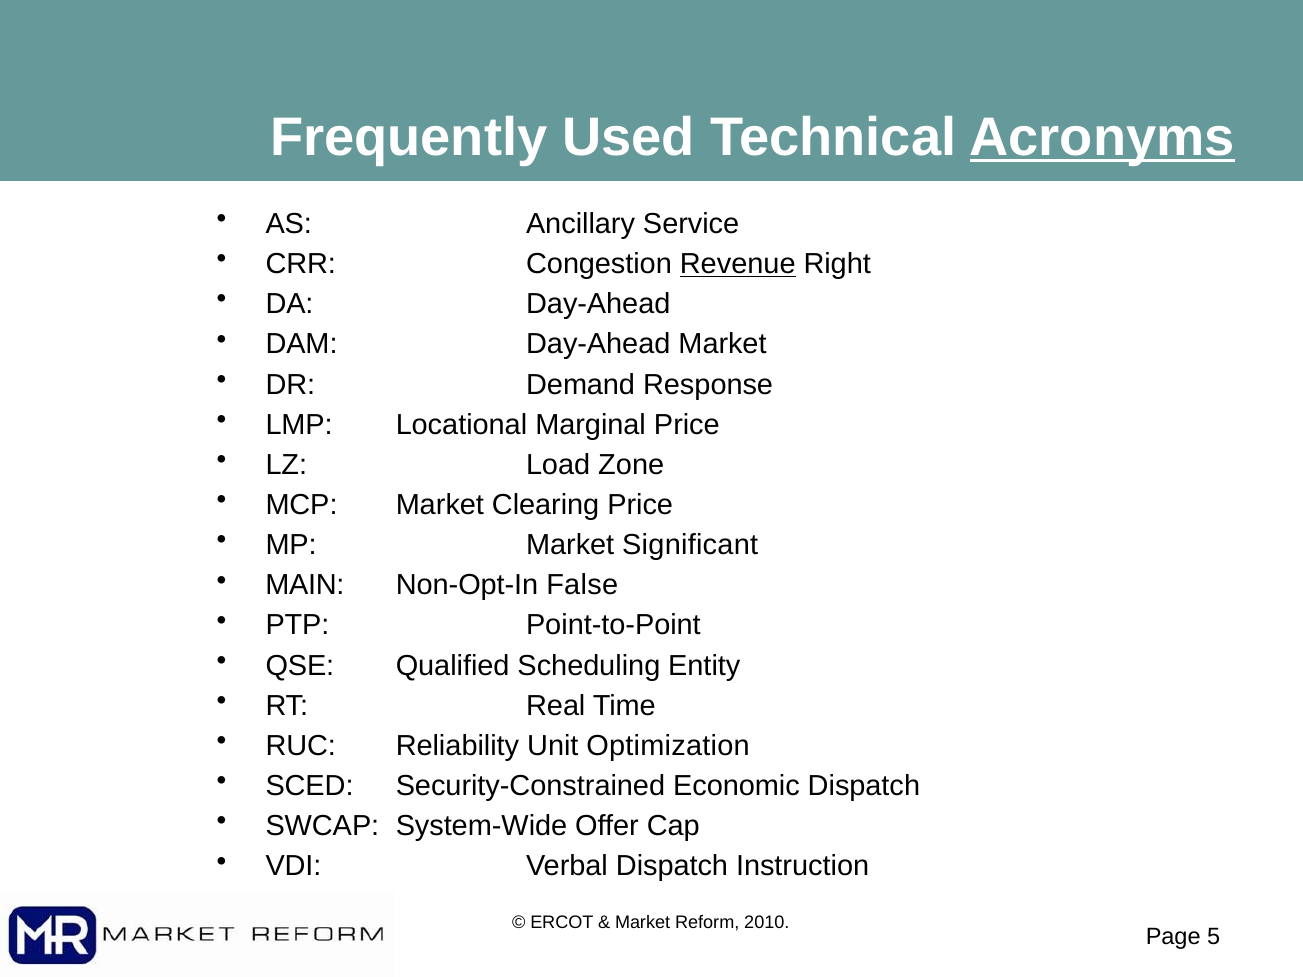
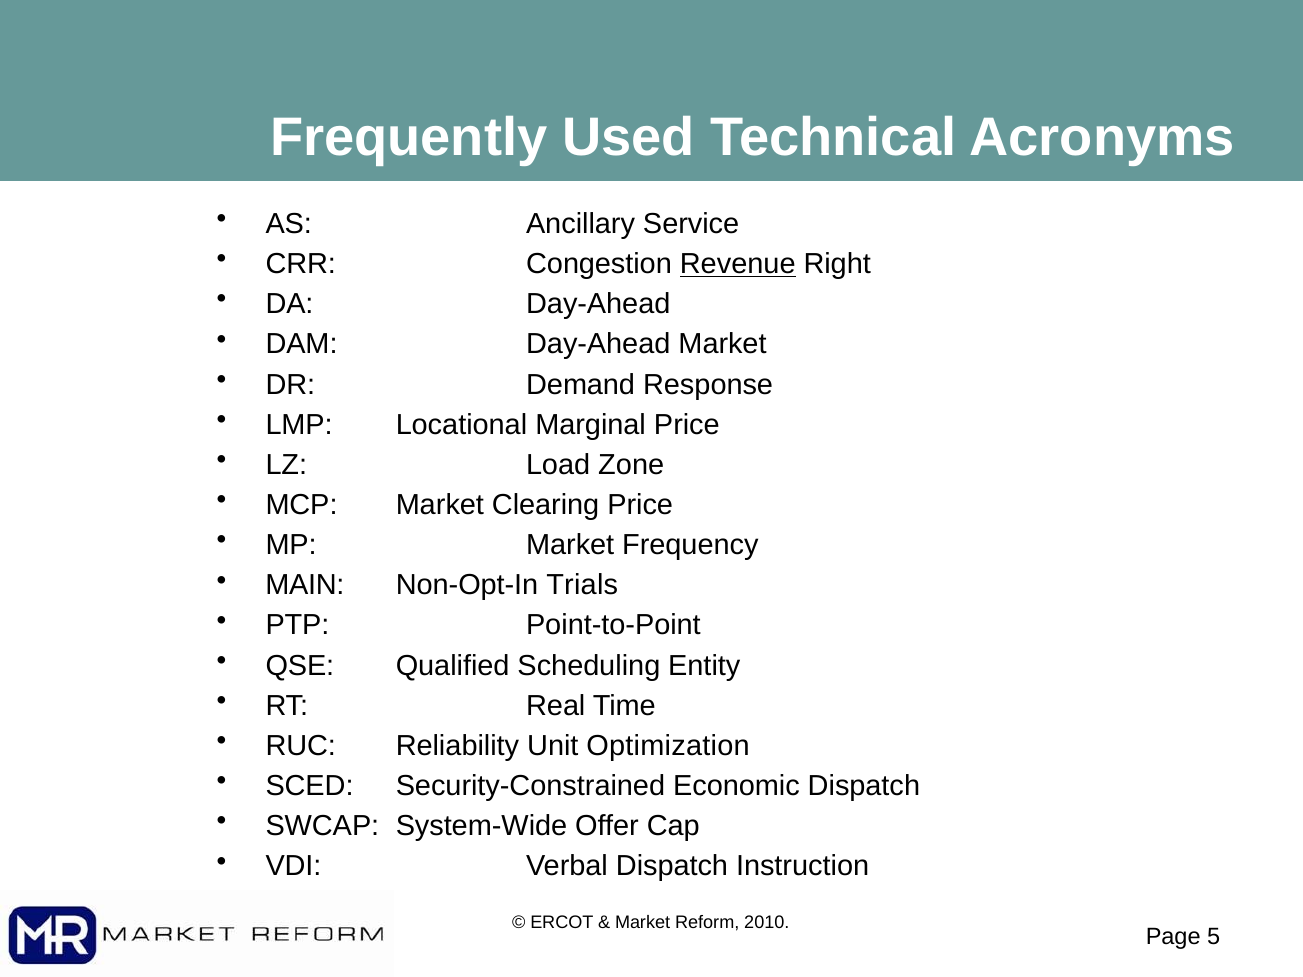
Acronyms underline: present -> none
Significant: Significant -> Frequency
False: False -> Trials
